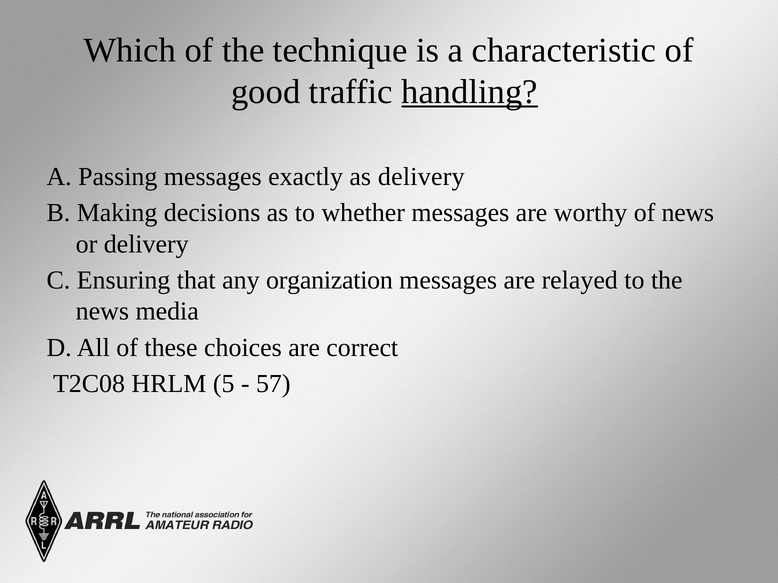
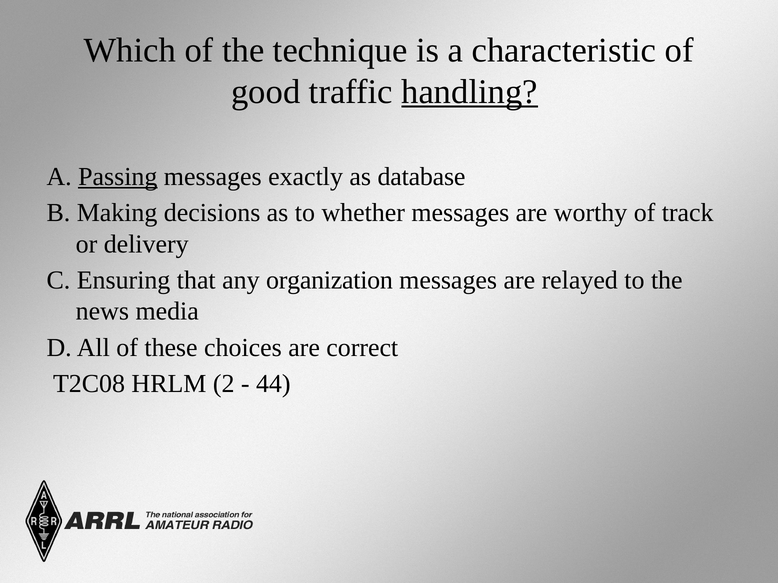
Passing underline: none -> present
as delivery: delivery -> database
of news: news -> track
5: 5 -> 2
57: 57 -> 44
